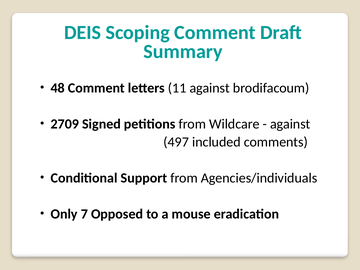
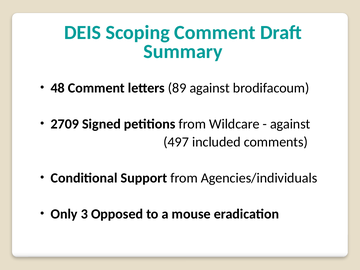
11: 11 -> 89
7: 7 -> 3
